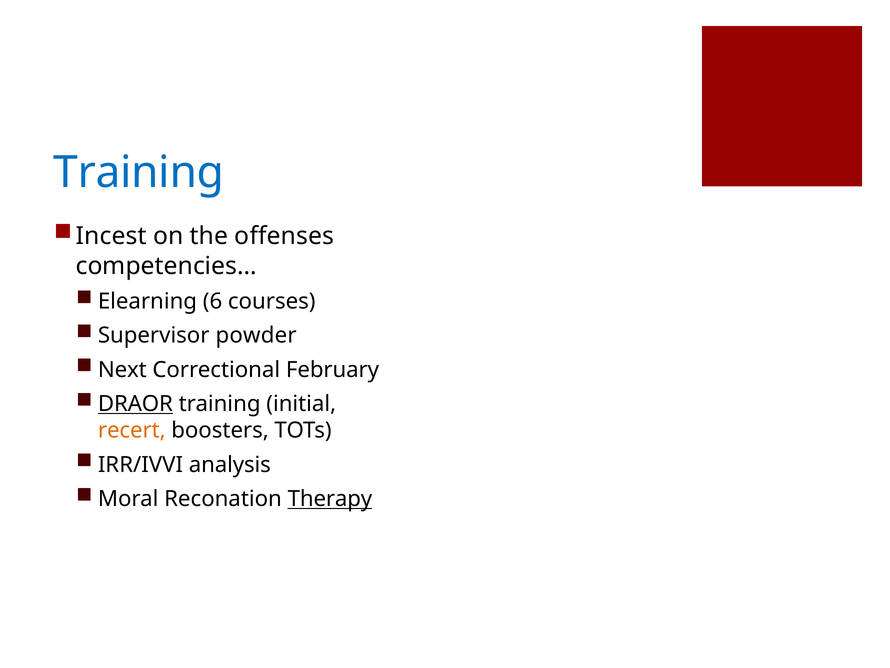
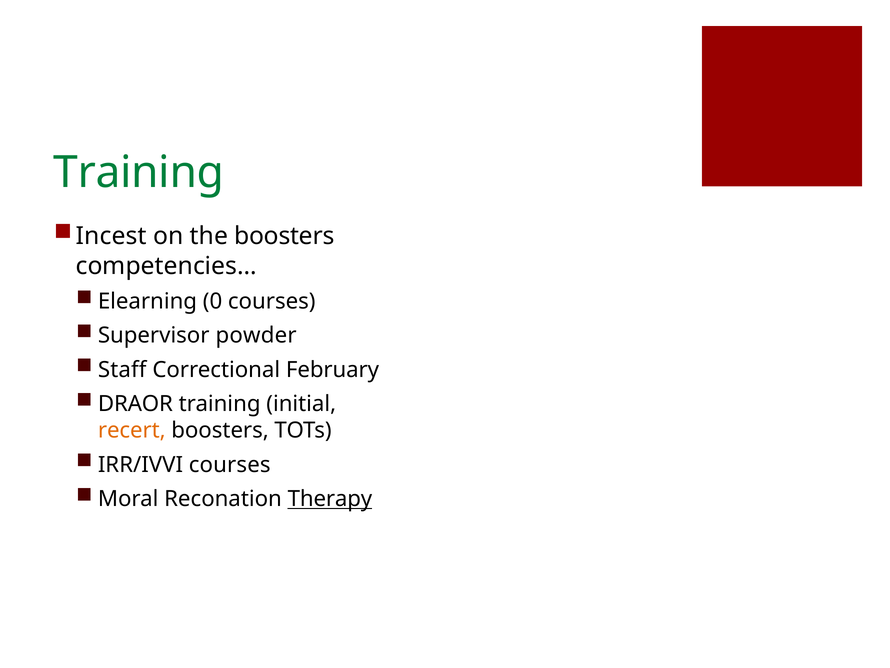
Training at (139, 172) colour: blue -> green
the offenses: offenses -> boosters
6: 6 -> 0
Next: Next -> Staff
DRAOR underline: present -> none
IRR/IVVI analysis: analysis -> courses
